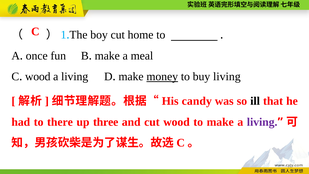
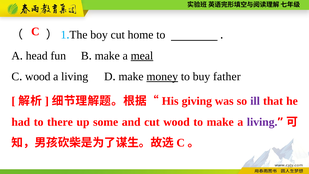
once: once -> head
meal underline: none -> present
buy living: living -> father
candy: candy -> giving
ill colour: black -> purple
three: three -> some
